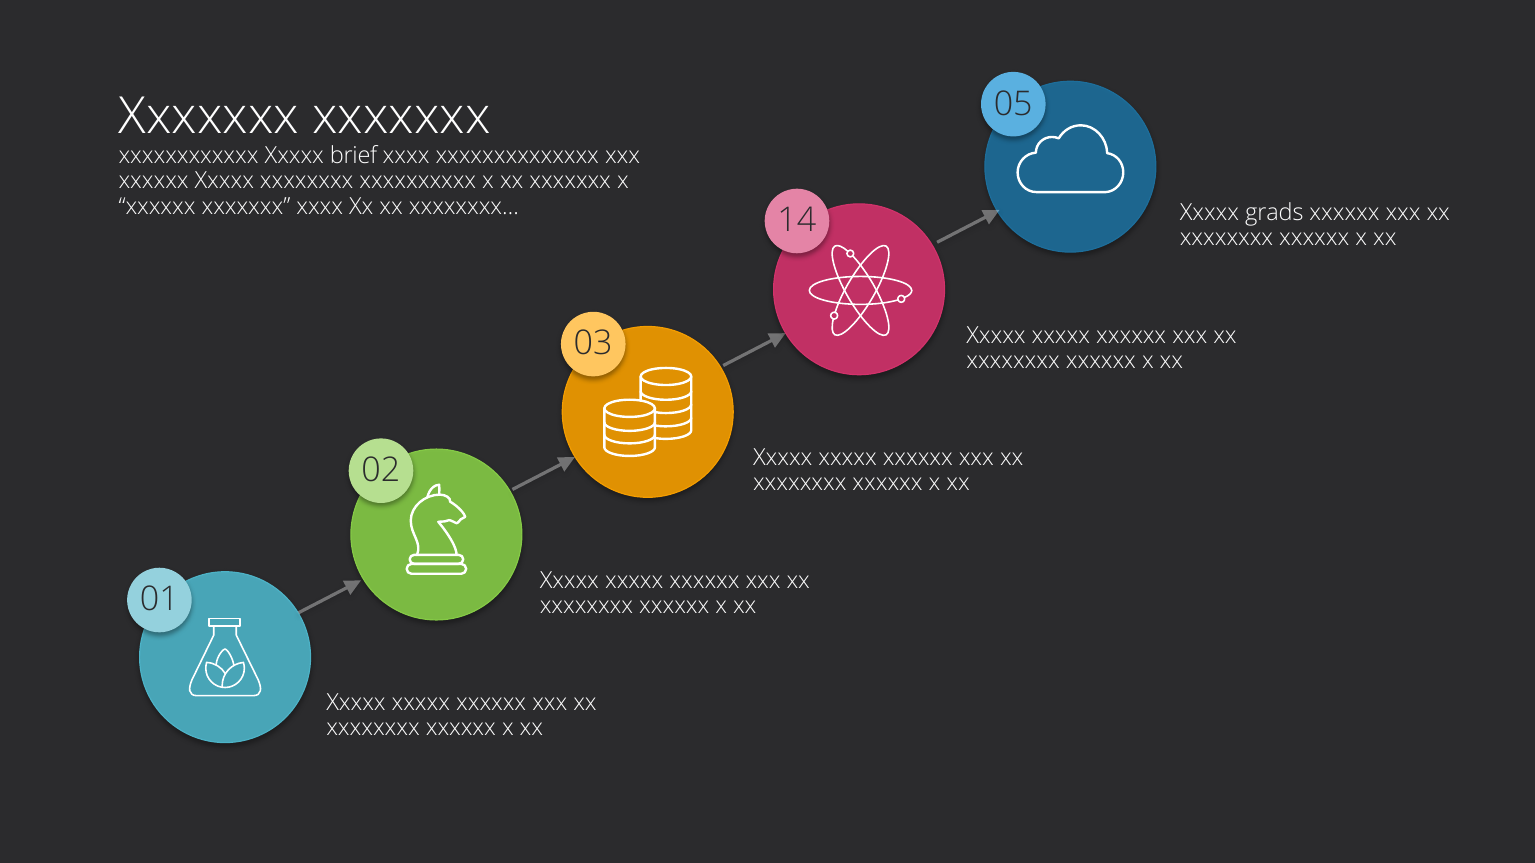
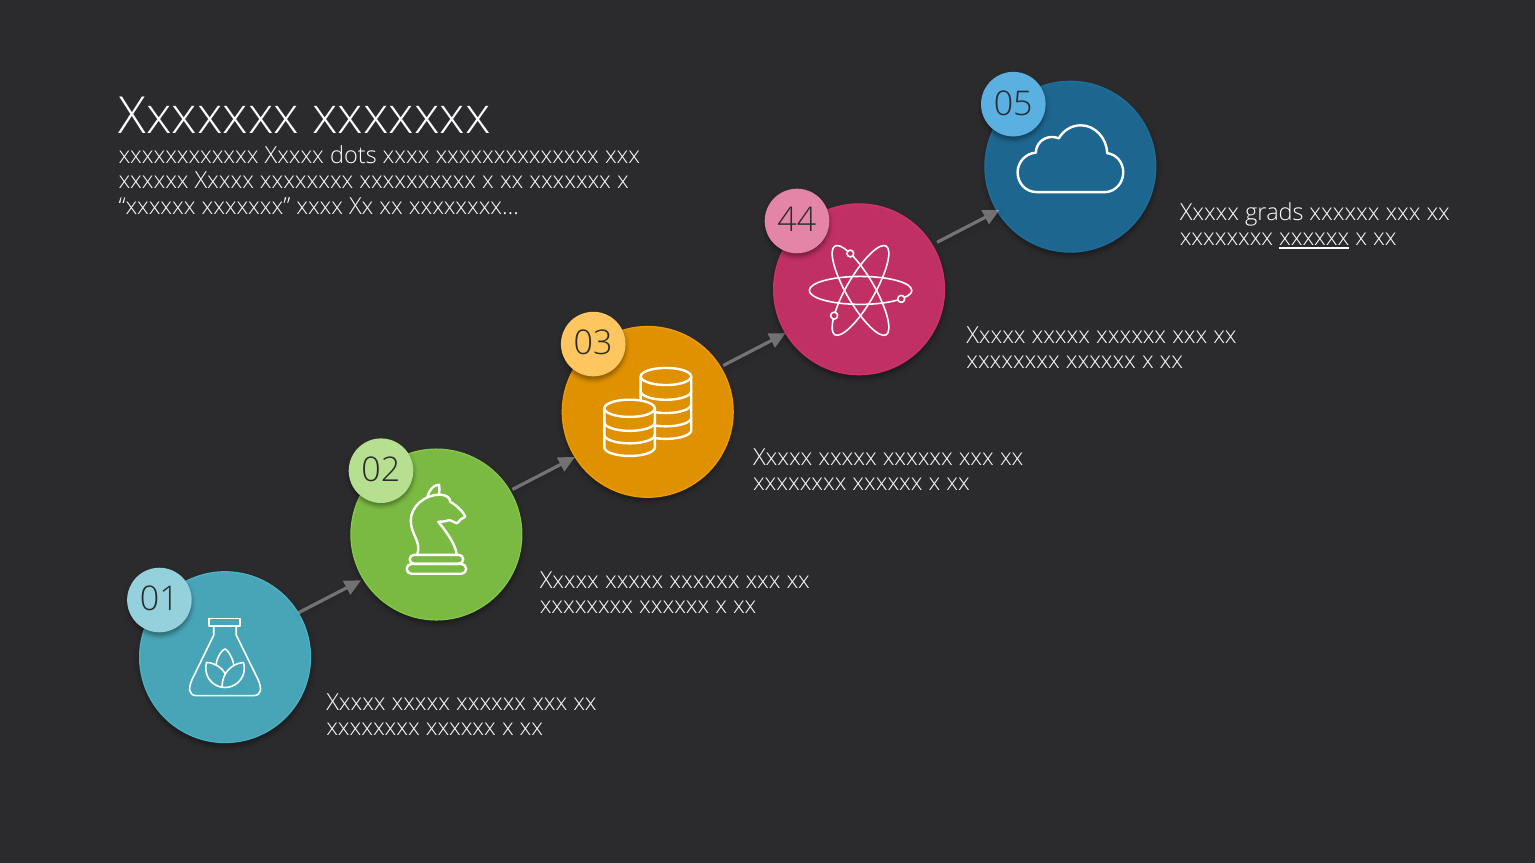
brief: brief -> dots
14: 14 -> 44
xxxxxx at (1314, 238) underline: none -> present
